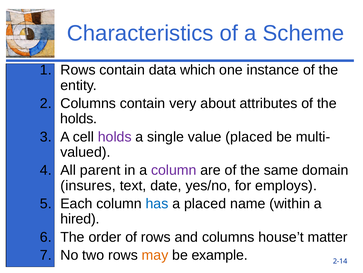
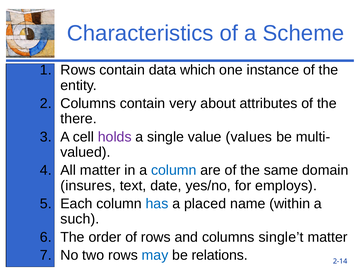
holds at (79, 118): holds -> there
value placed: placed -> values
All parent: parent -> matter
column at (174, 170) colour: purple -> blue
hired: hired -> such
house’t: house’t -> single’t
may colour: orange -> blue
example: example -> relations
